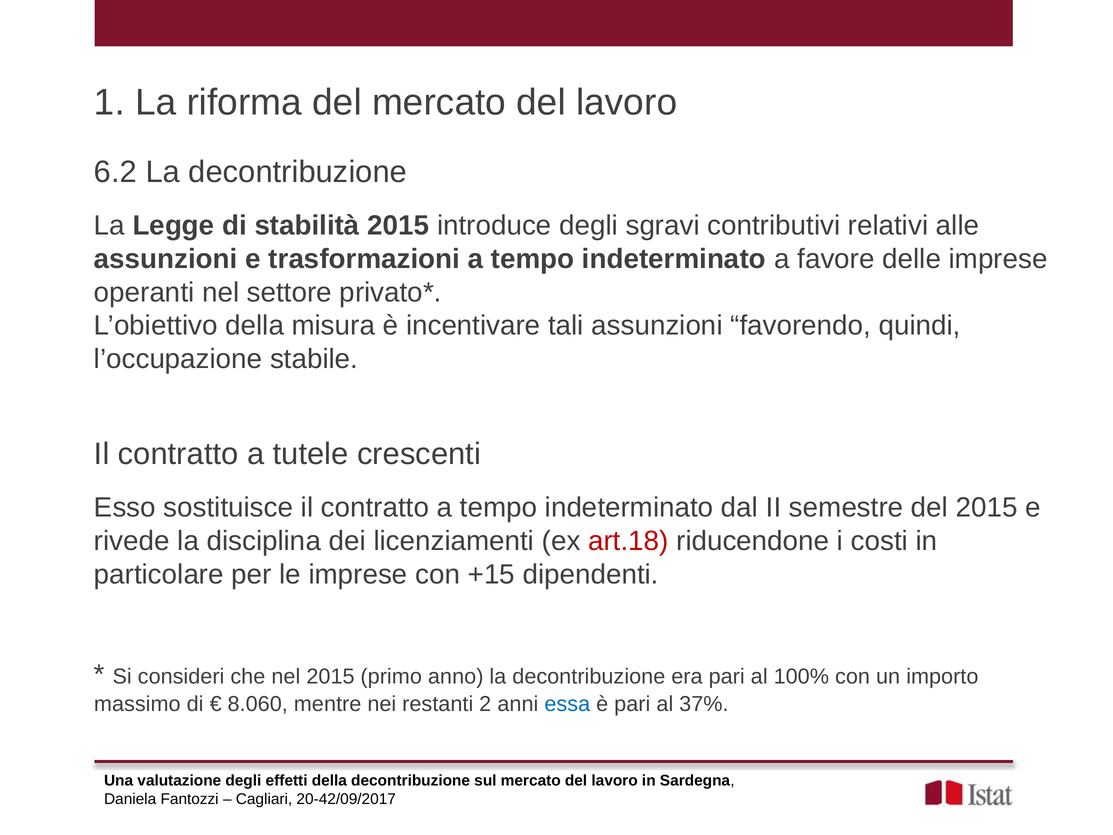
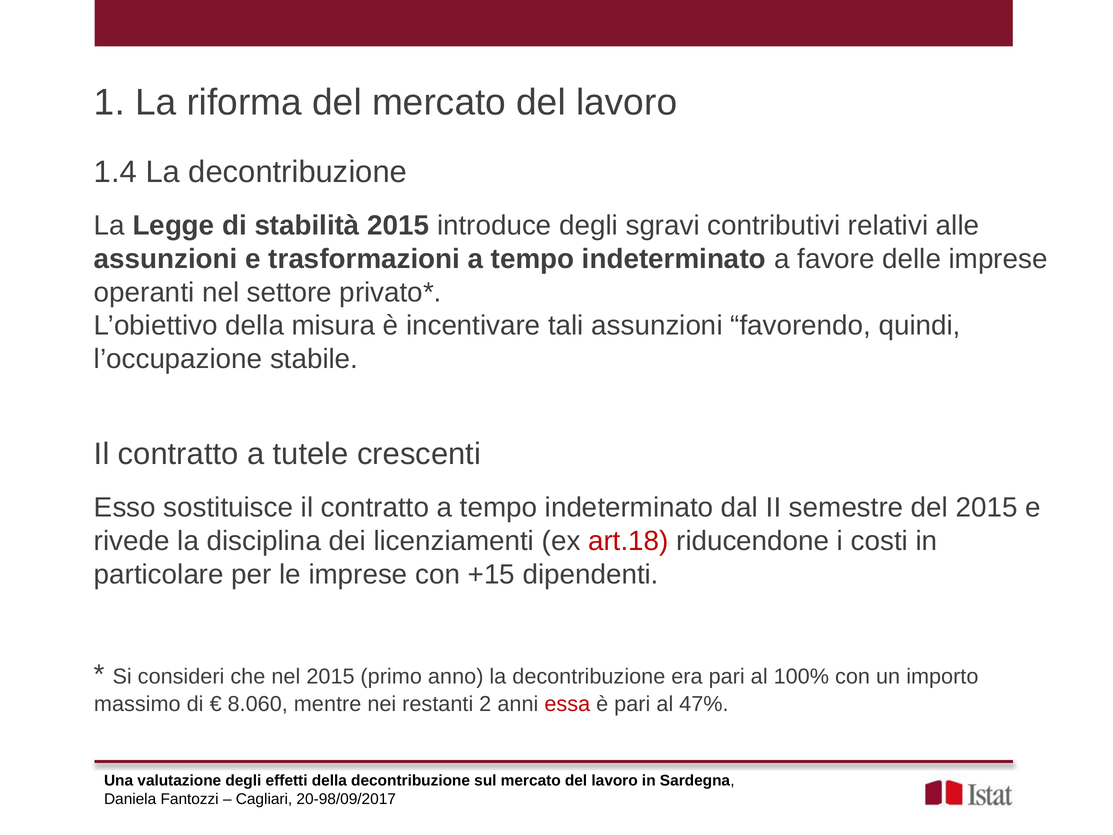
6.2: 6.2 -> 1.4
essa colour: blue -> red
37%: 37% -> 47%
20-42/09/2017: 20-42/09/2017 -> 20-98/09/2017
